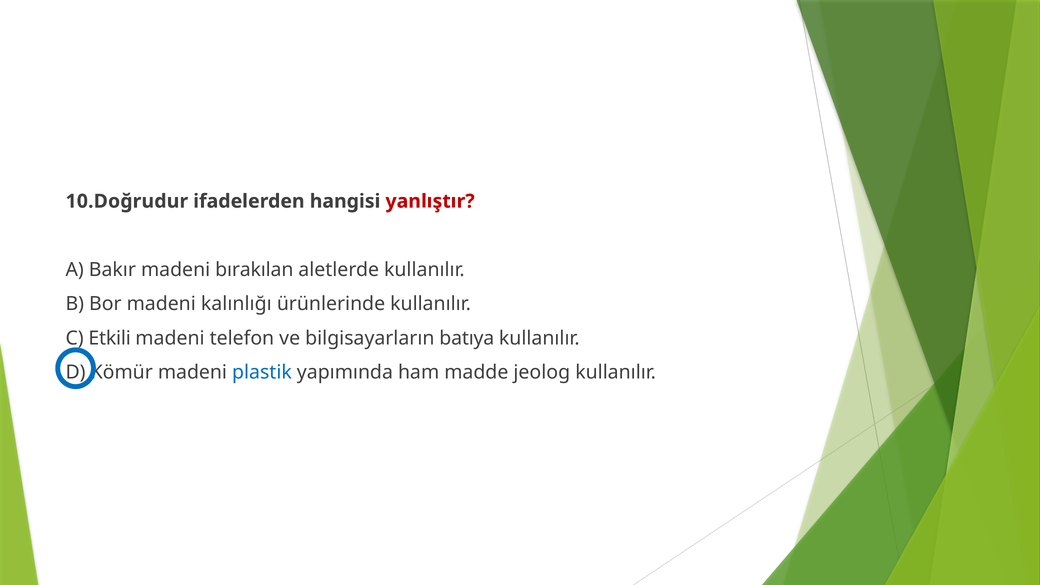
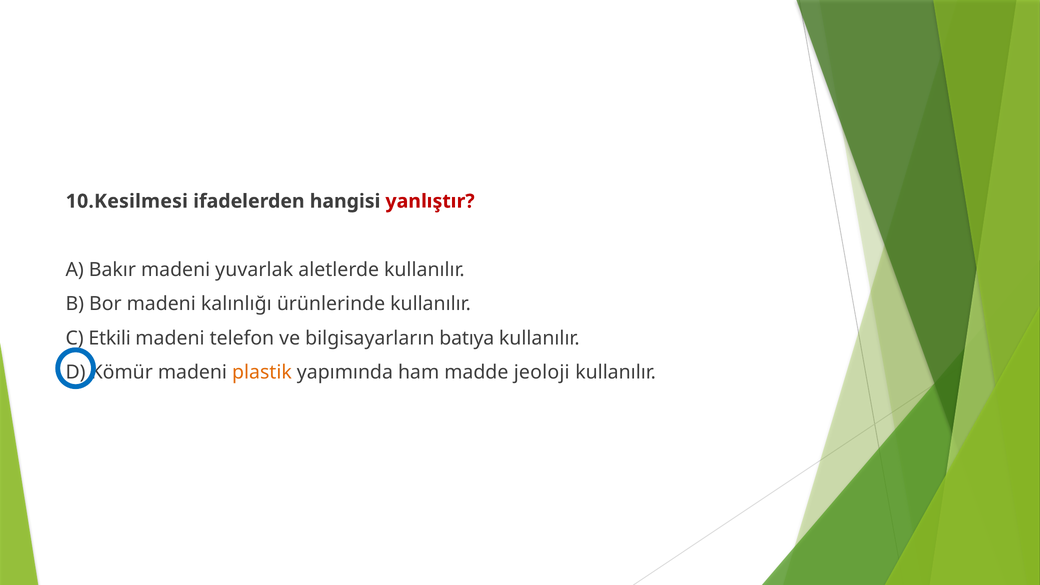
10.Doğrudur: 10.Doğrudur -> 10.Kesilmesi
bırakılan: bırakılan -> yuvarlak
plastik colour: blue -> orange
jeolog: jeolog -> jeoloji
